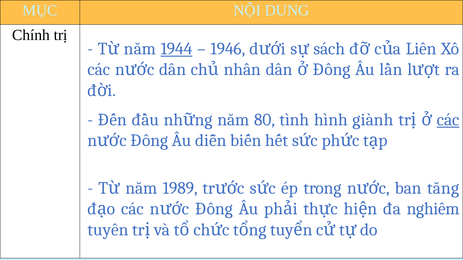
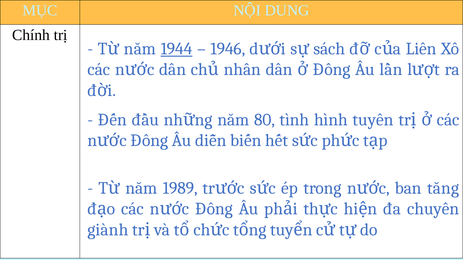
giành: giành -> tuyên
các at (448, 120) underline: present -> none
đa nghiêm: nghiêm -> chuyên
tuyên: tuyên -> giành
